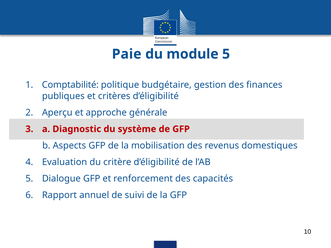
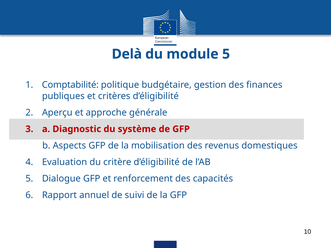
Paie: Paie -> Delà
